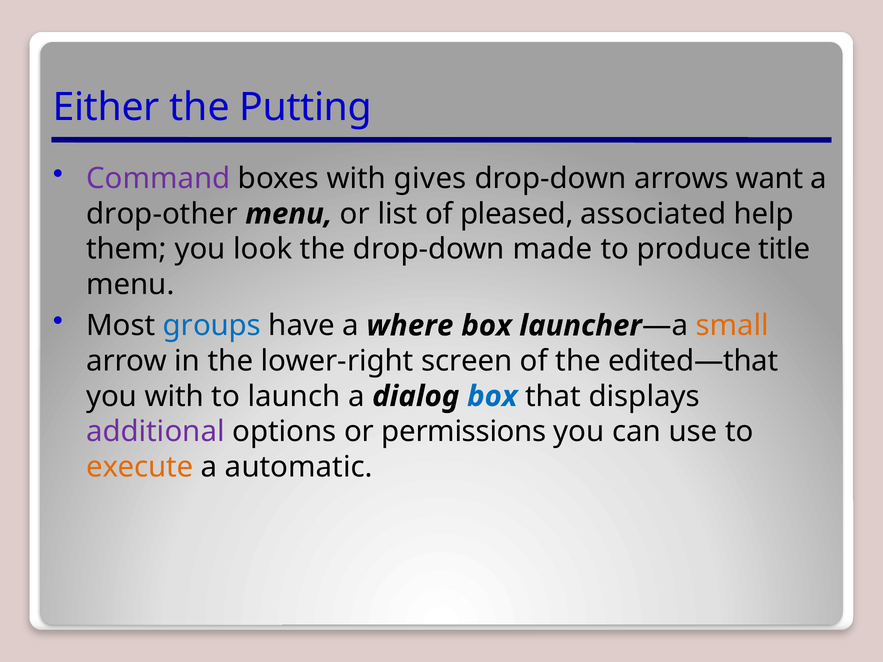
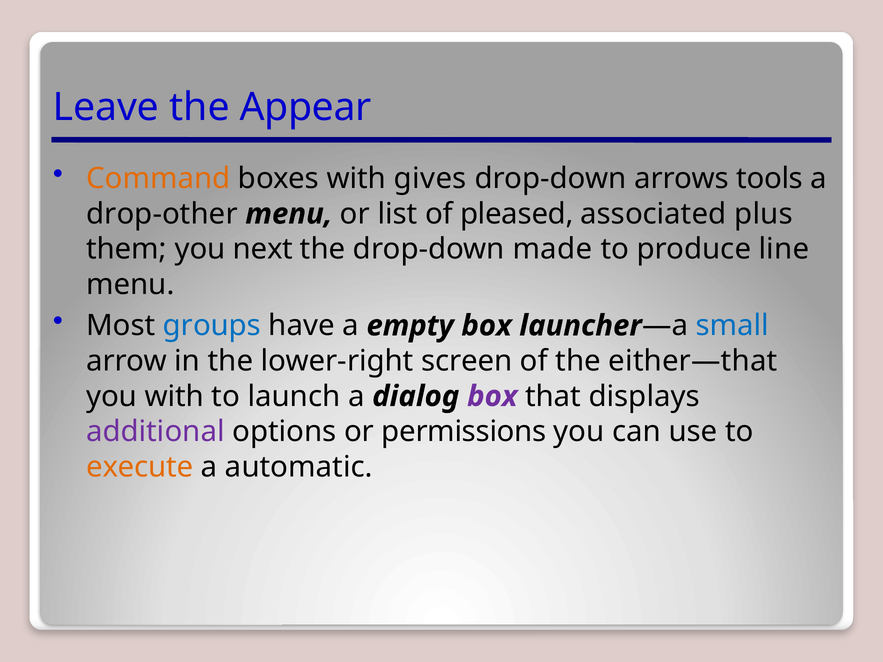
Either: Either -> Leave
Putting: Putting -> Appear
Command colour: purple -> orange
want: want -> tools
help: help -> plus
look: look -> next
title: title -> line
where: where -> empty
small colour: orange -> blue
edited—that: edited—that -> either—that
box at (492, 396) colour: blue -> purple
